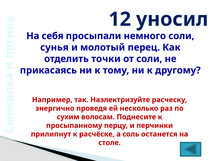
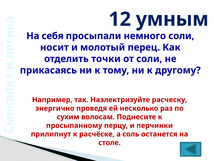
уносил: уносил -> умным
сунья: сунья -> носит
